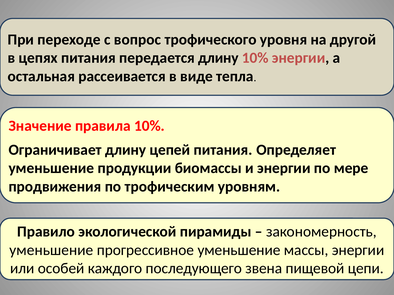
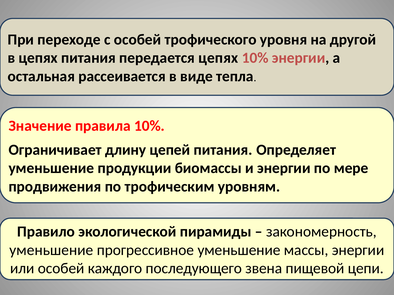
с вопрос: вопрос -> особей
передается длину: длину -> цепях
